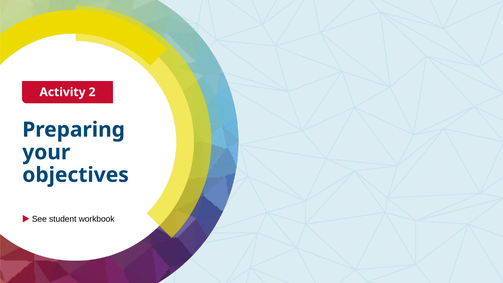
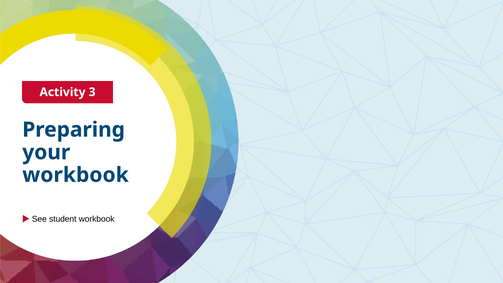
2: 2 -> 3
objectives at (76, 175): objectives -> workbook
